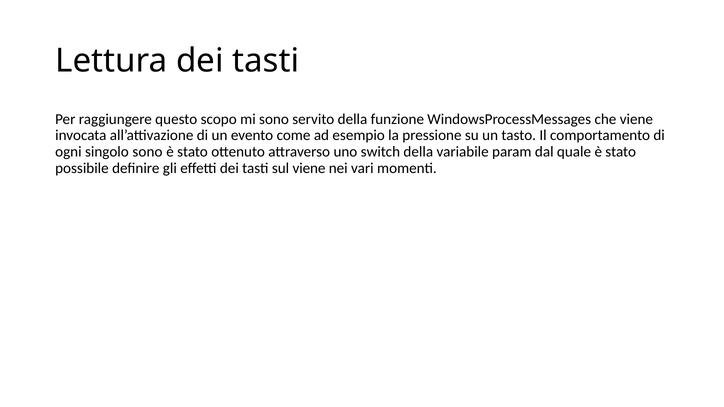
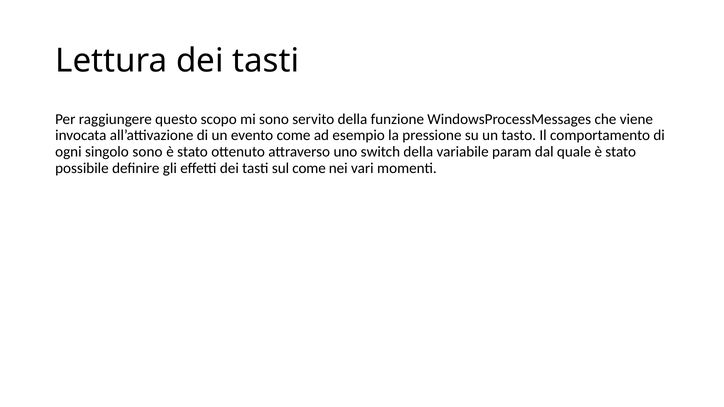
sul viene: viene -> come
